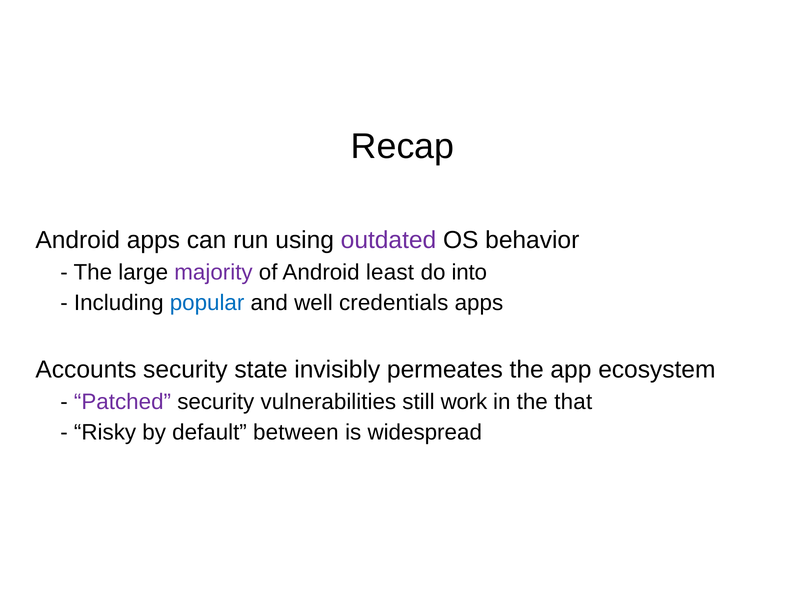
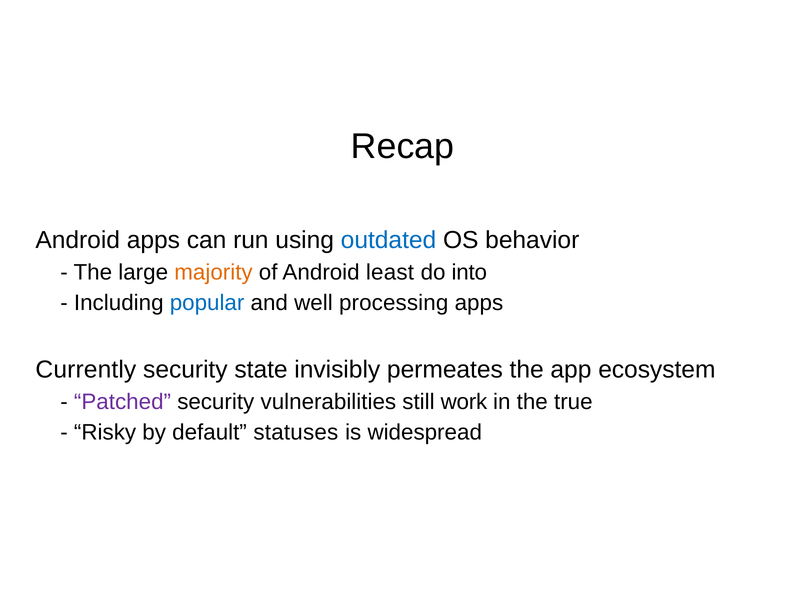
outdated colour: purple -> blue
majority colour: purple -> orange
credentials: credentials -> processing
Accounts: Accounts -> Currently
that: that -> true
between: between -> statuses
